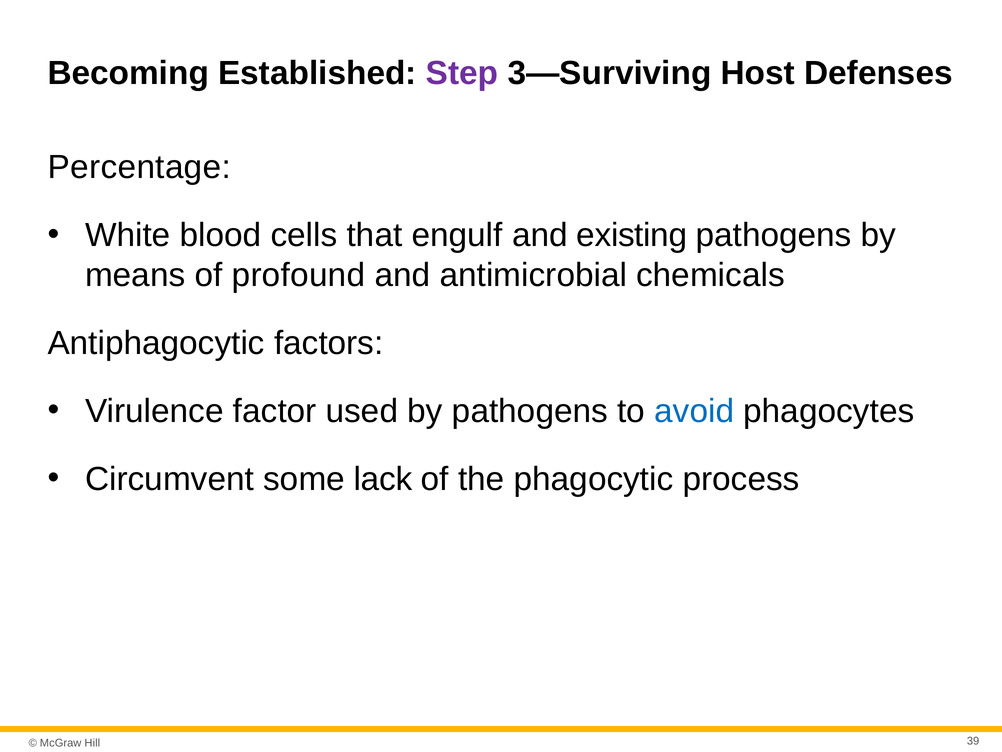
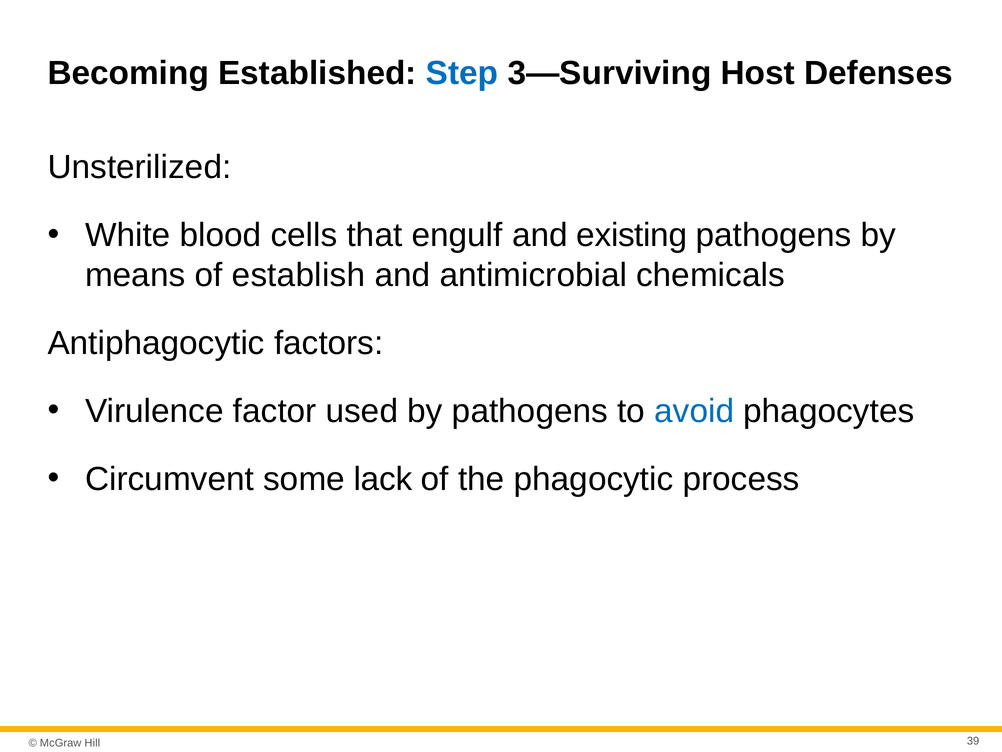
Step colour: purple -> blue
Percentage: Percentage -> Unsterilized
profound: profound -> establish
